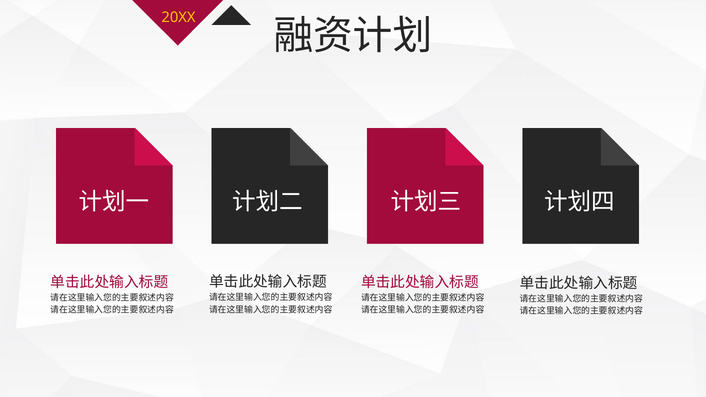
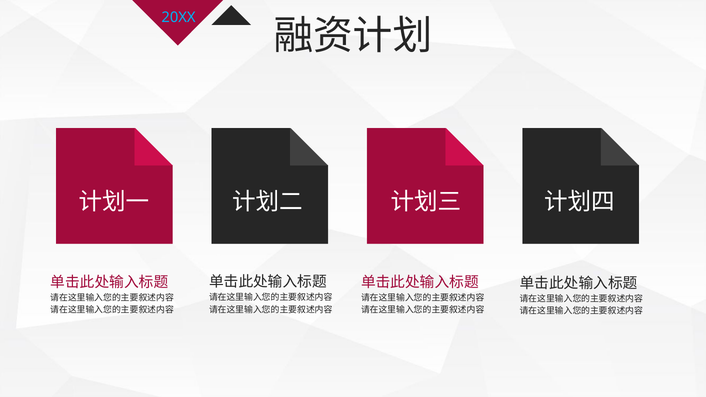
20XX colour: yellow -> light blue
